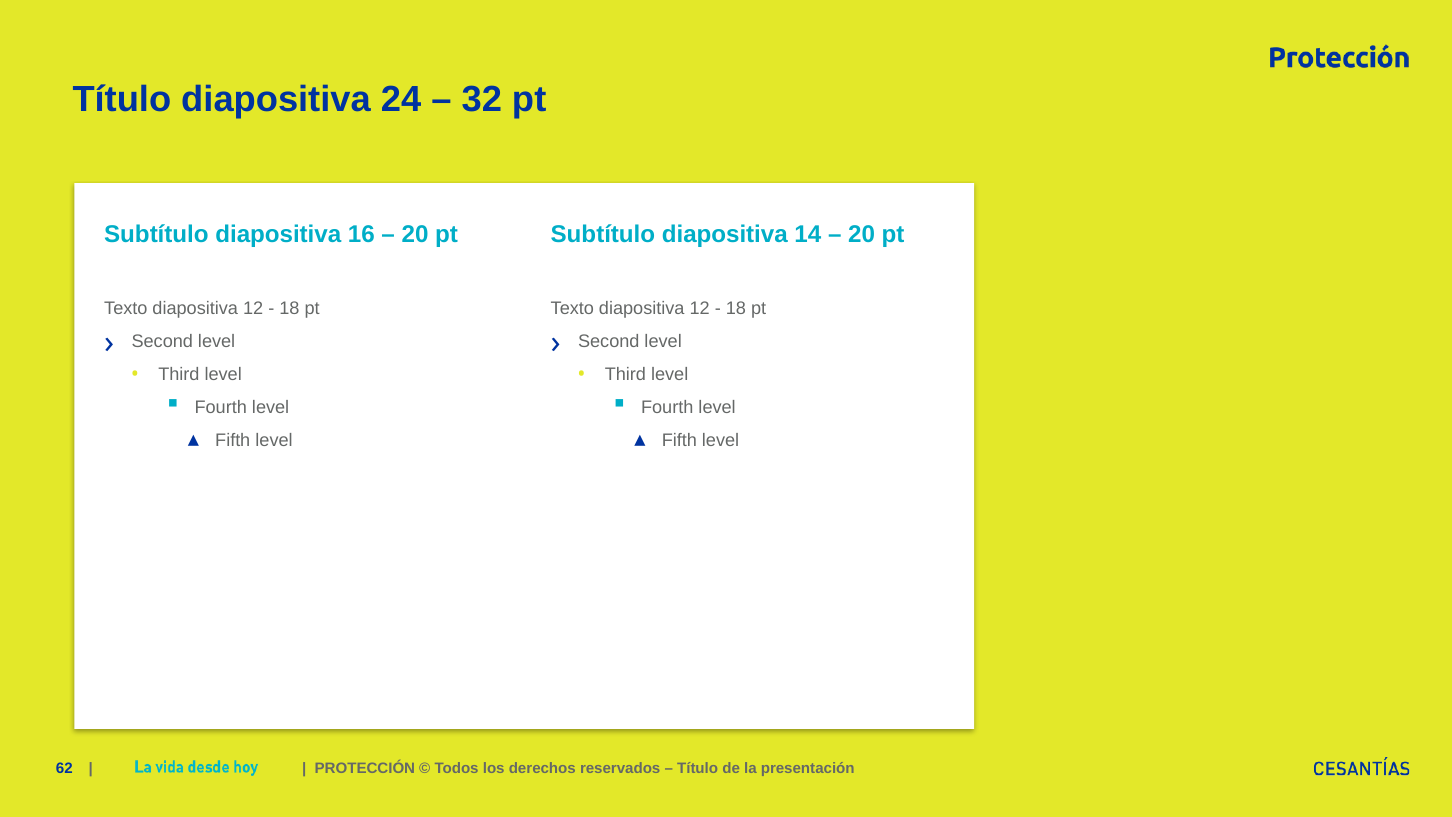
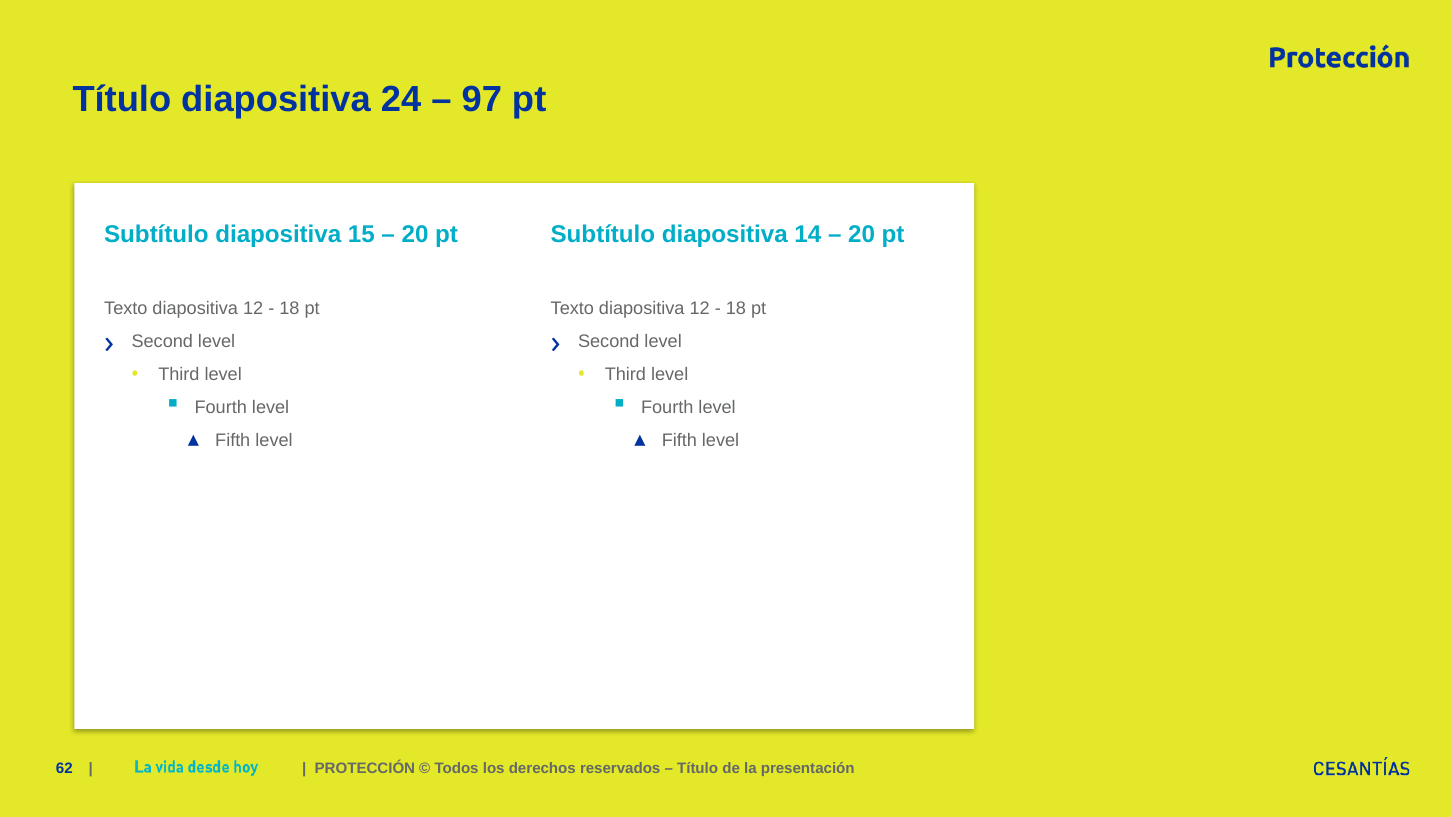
32: 32 -> 97
16: 16 -> 15
